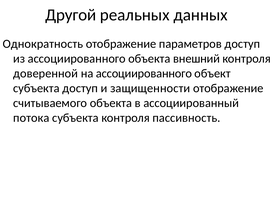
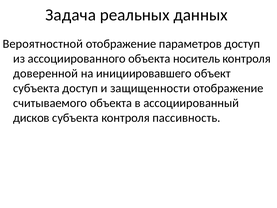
Другой: Другой -> Задача
Однократность: Однократность -> Вероятностной
внешний: внешний -> носитель
на ассоциированного: ассоциированного -> инициировавшего
потока: потока -> дисков
